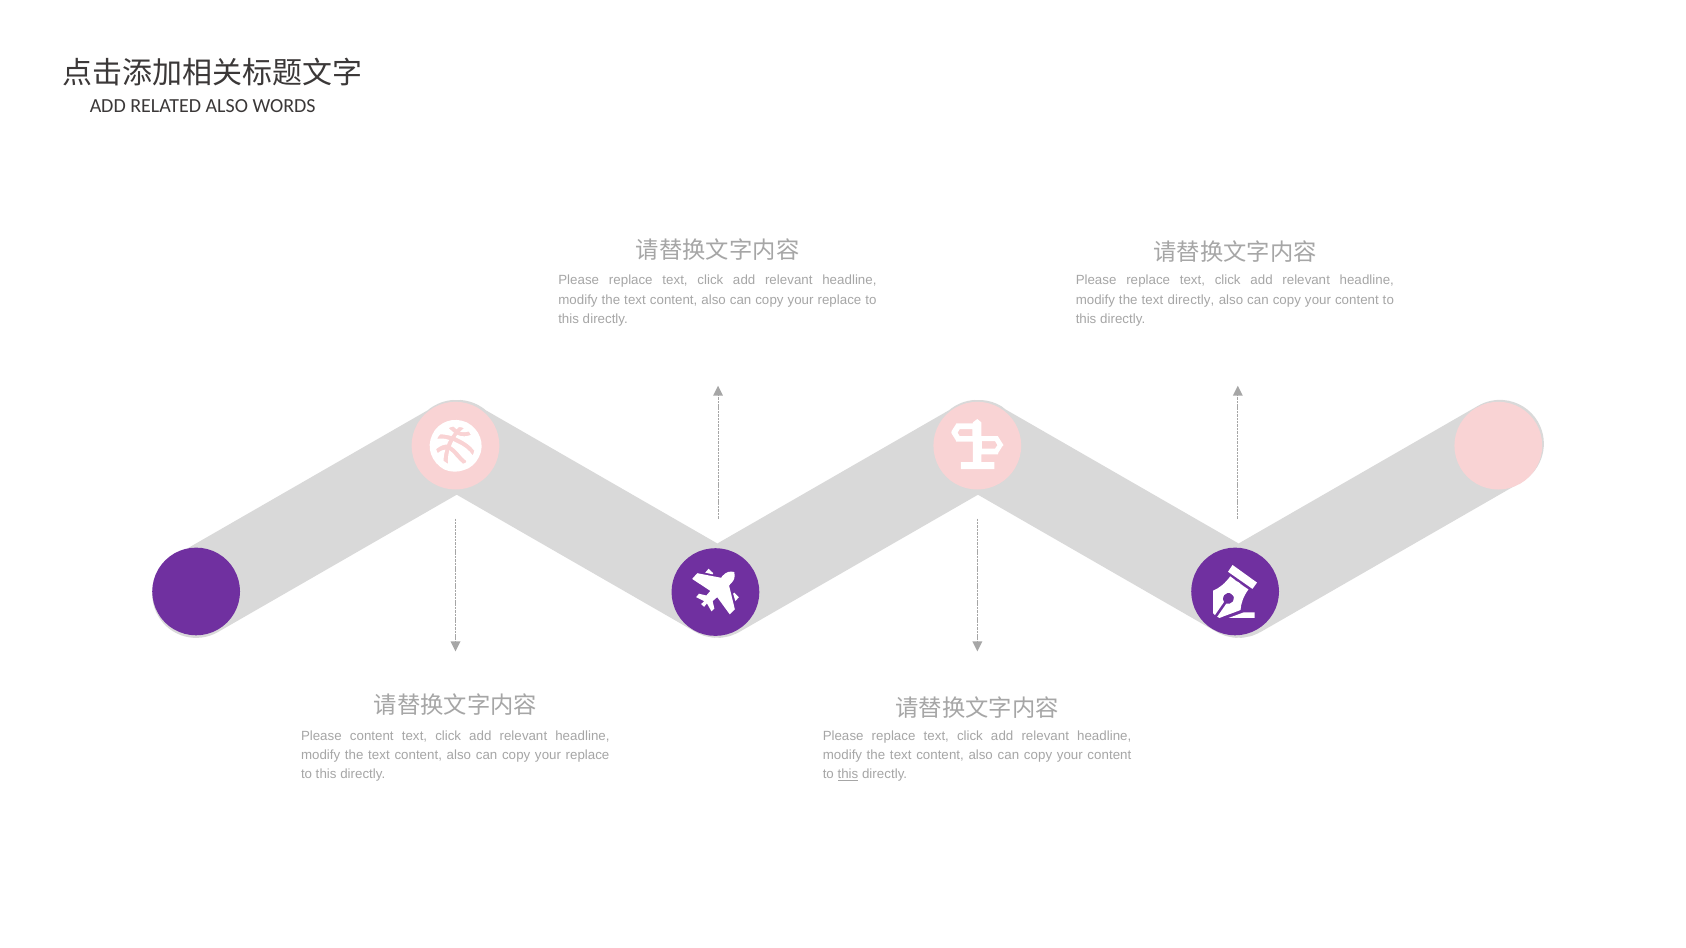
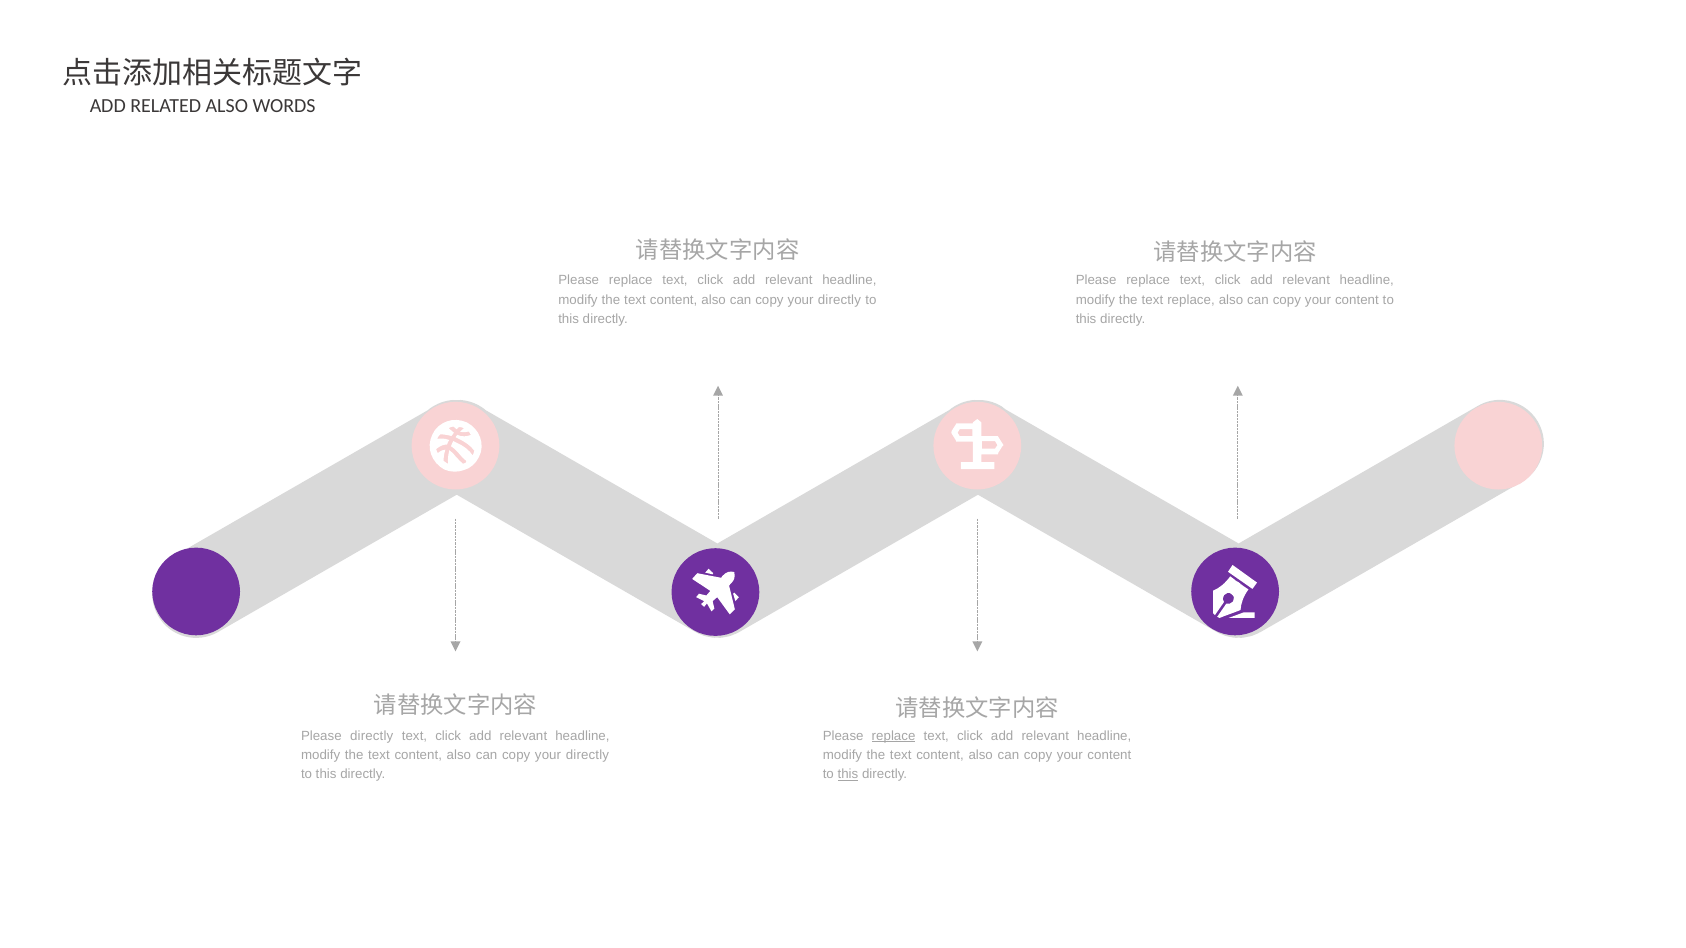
replace at (839, 300): replace -> directly
text directly: directly -> replace
Please content: content -> directly
replace at (894, 736) underline: none -> present
replace at (588, 756): replace -> directly
